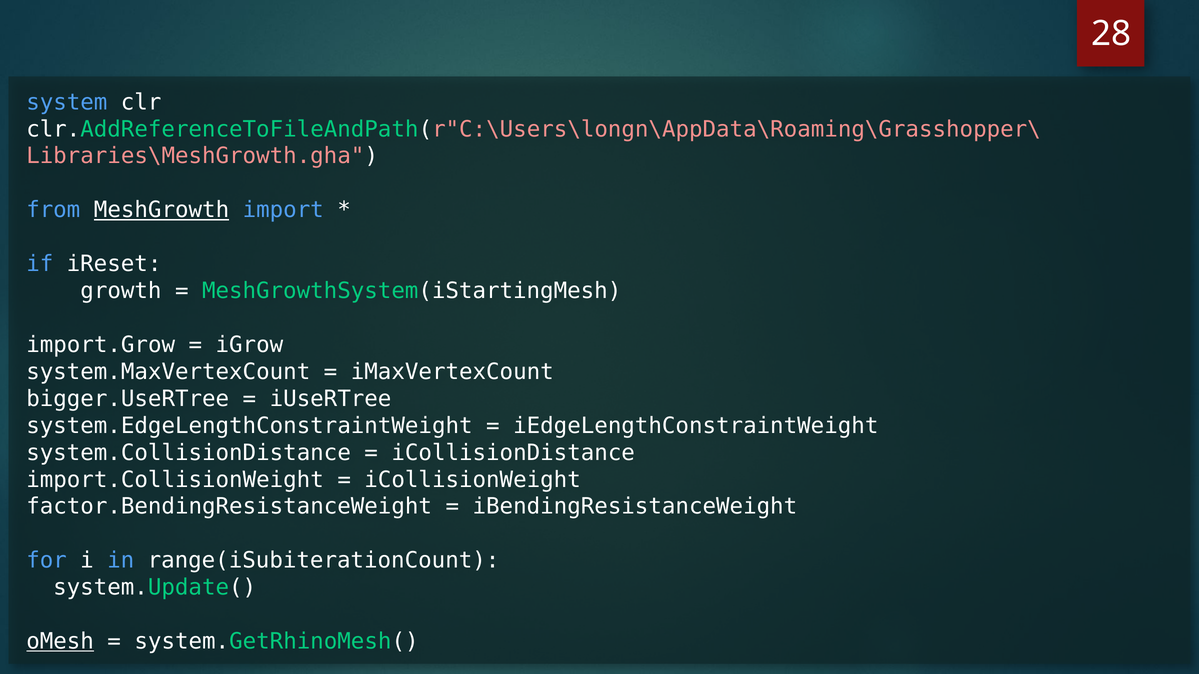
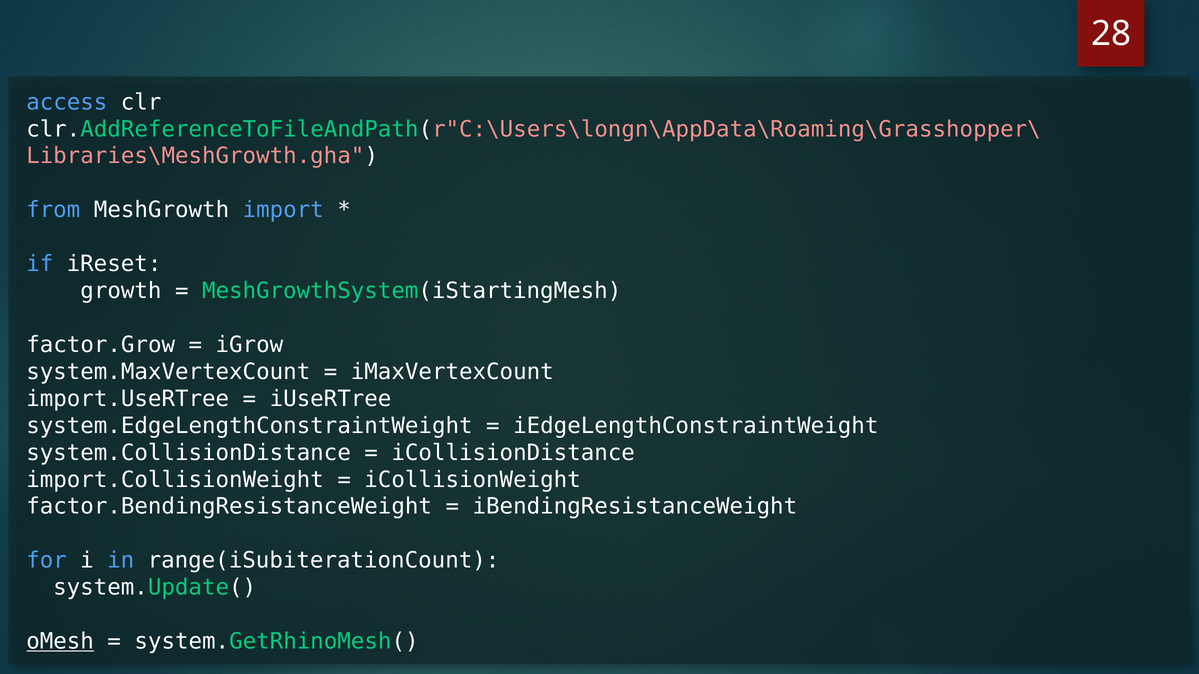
system: system -> access
MeshGrowth underline: present -> none
import.Grow: import.Grow -> factor.Grow
bigger.UseRTree: bigger.UseRTree -> import.UseRTree
